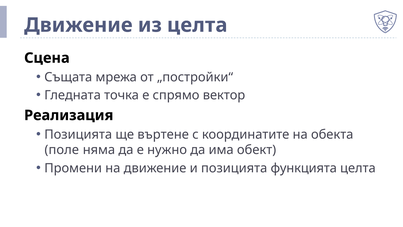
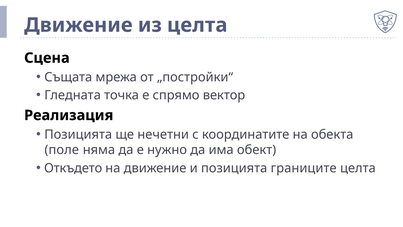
въртене: въртене -> нечетни
Промени: Промени -> Откъдето
функцията: функцията -> границите
